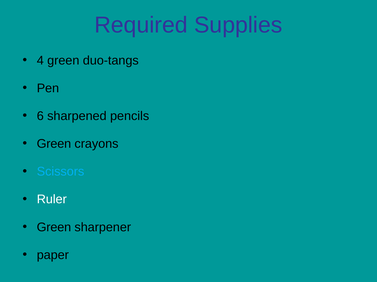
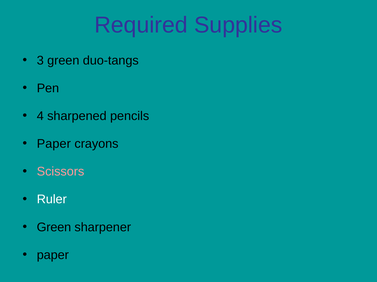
4: 4 -> 3
6: 6 -> 4
Green at (54, 144): Green -> Paper
Scissors colour: light blue -> pink
